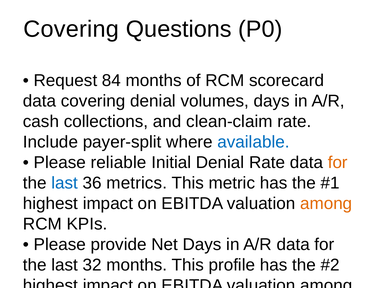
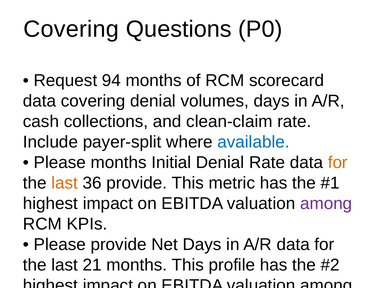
84: 84 -> 94
Please reliable: reliable -> months
last at (65, 183) colour: blue -> orange
36 metrics: metrics -> provide
among at (326, 203) colour: orange -> purple
32: 32 -> 21
